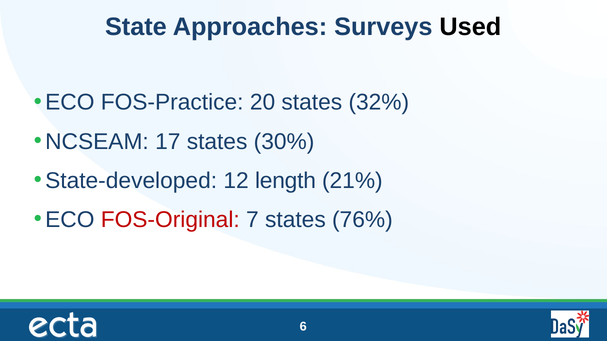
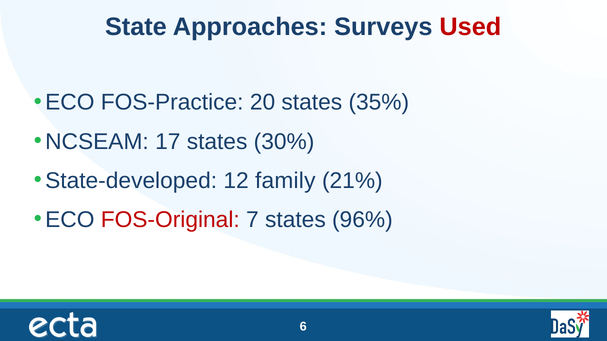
Used colour: black -> red
32%: 32% -> 35%
length: length -> family
76%: 76% -> 96%
